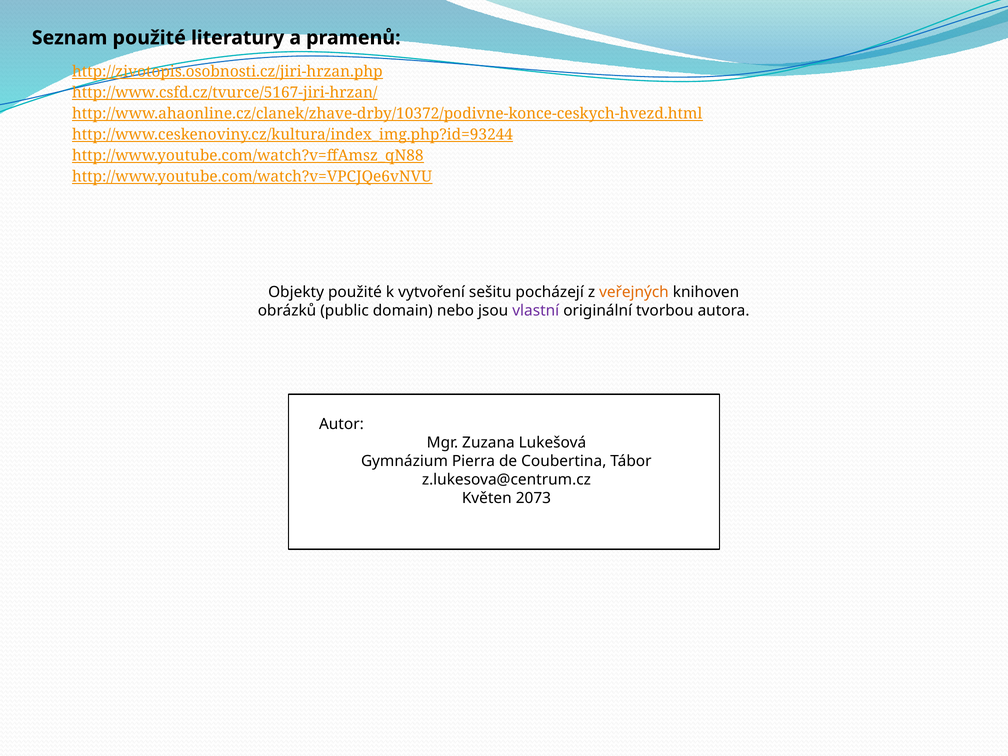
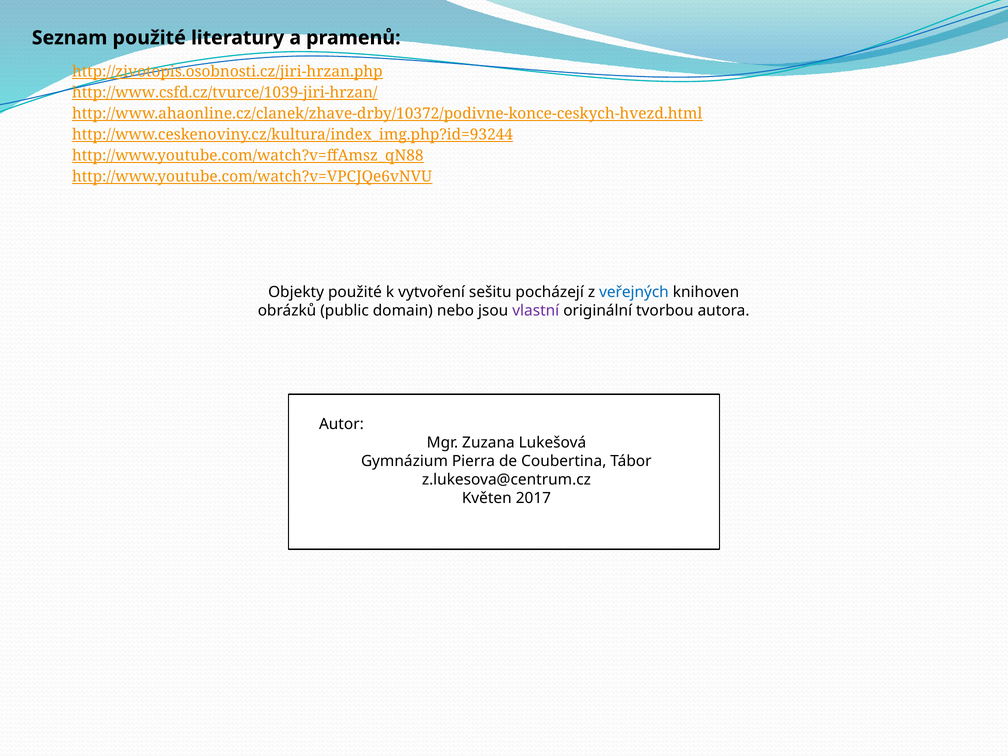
http://www.csfd.cz/tvurce/5167-jiri-hrzan/: http://www.csfd.cz/tvurce/5167-jiri-hrzan/ -> http://www.csfd.cz/tvurce/1039-jiri-hrzan/
veřejných colour: orange -> blue
2073: 2073 -> 2017
